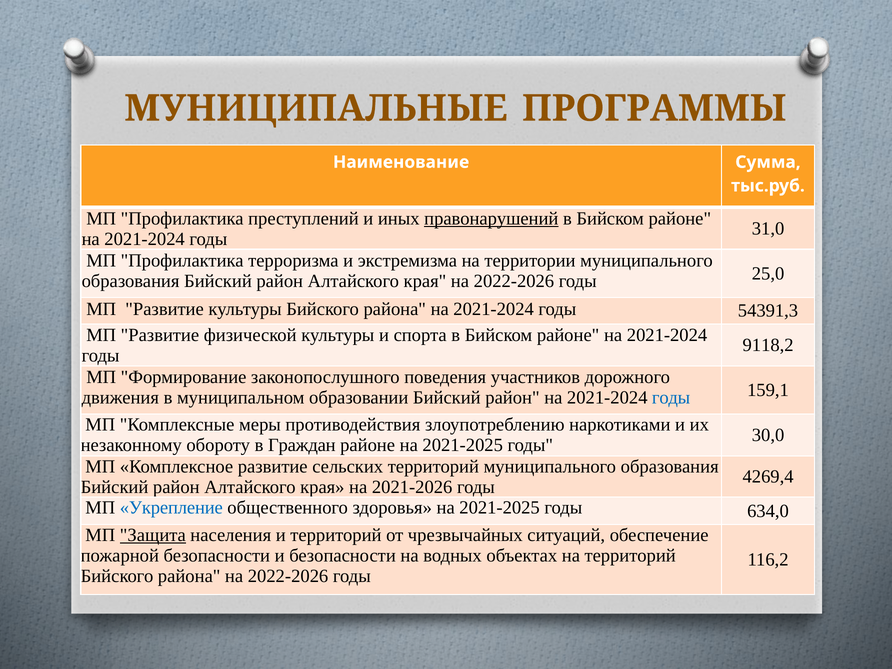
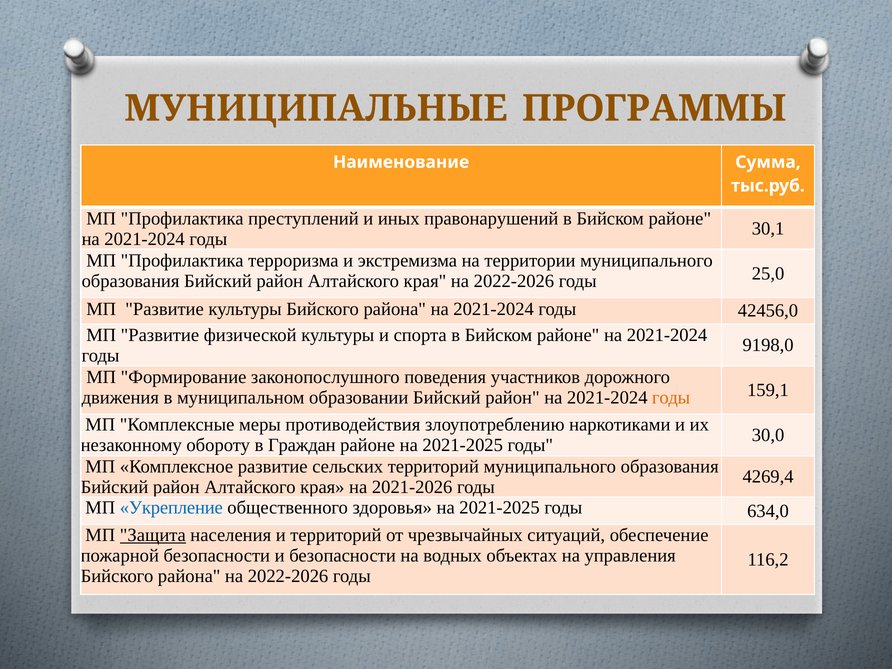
правонарушений underline: present -> none
31,0: 31,0 -> 30,1
54391,3: 54391,3 -> 42456,0
9118,2: 9118,2 -> 9198,0
годы at (671, 398) colour: blue -> orange
на территорий: территорий -> управления
